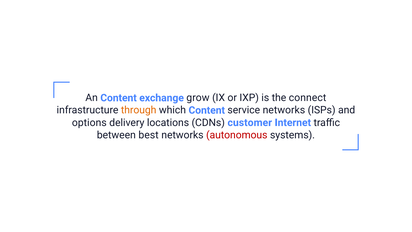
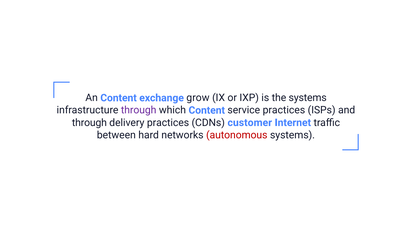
the connect: connect -> systems
through at (139, 110) colour: orange -> purple
service networks: networks -> practices
options at (89, 122): options -> through
delivery locations: locations -> practices
best: best -> hard
